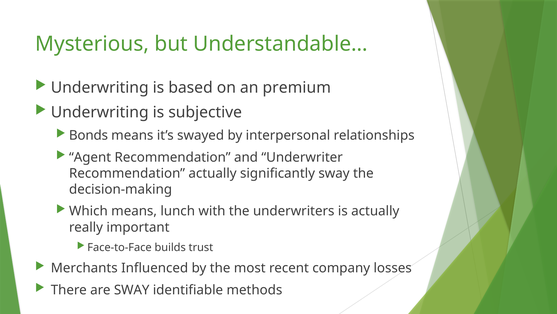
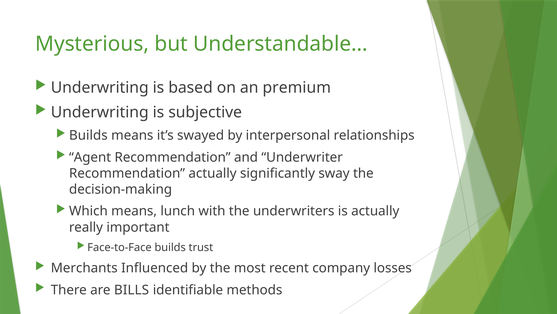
Bonds at (88, 135): Bonds -> Builds
are SWAY: SWAY -> BILLS
